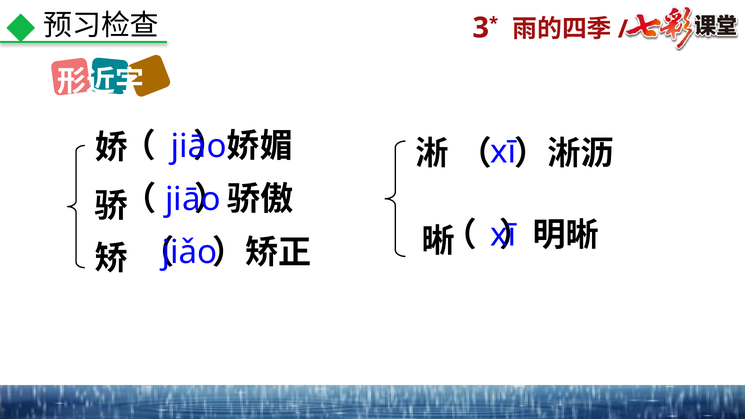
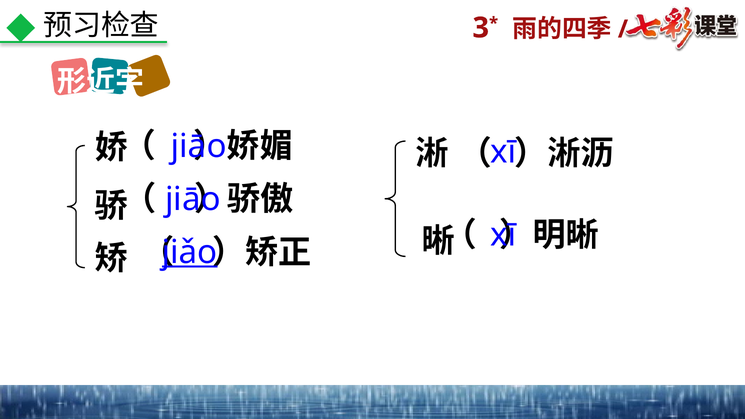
jiǎo underline: none -> present
